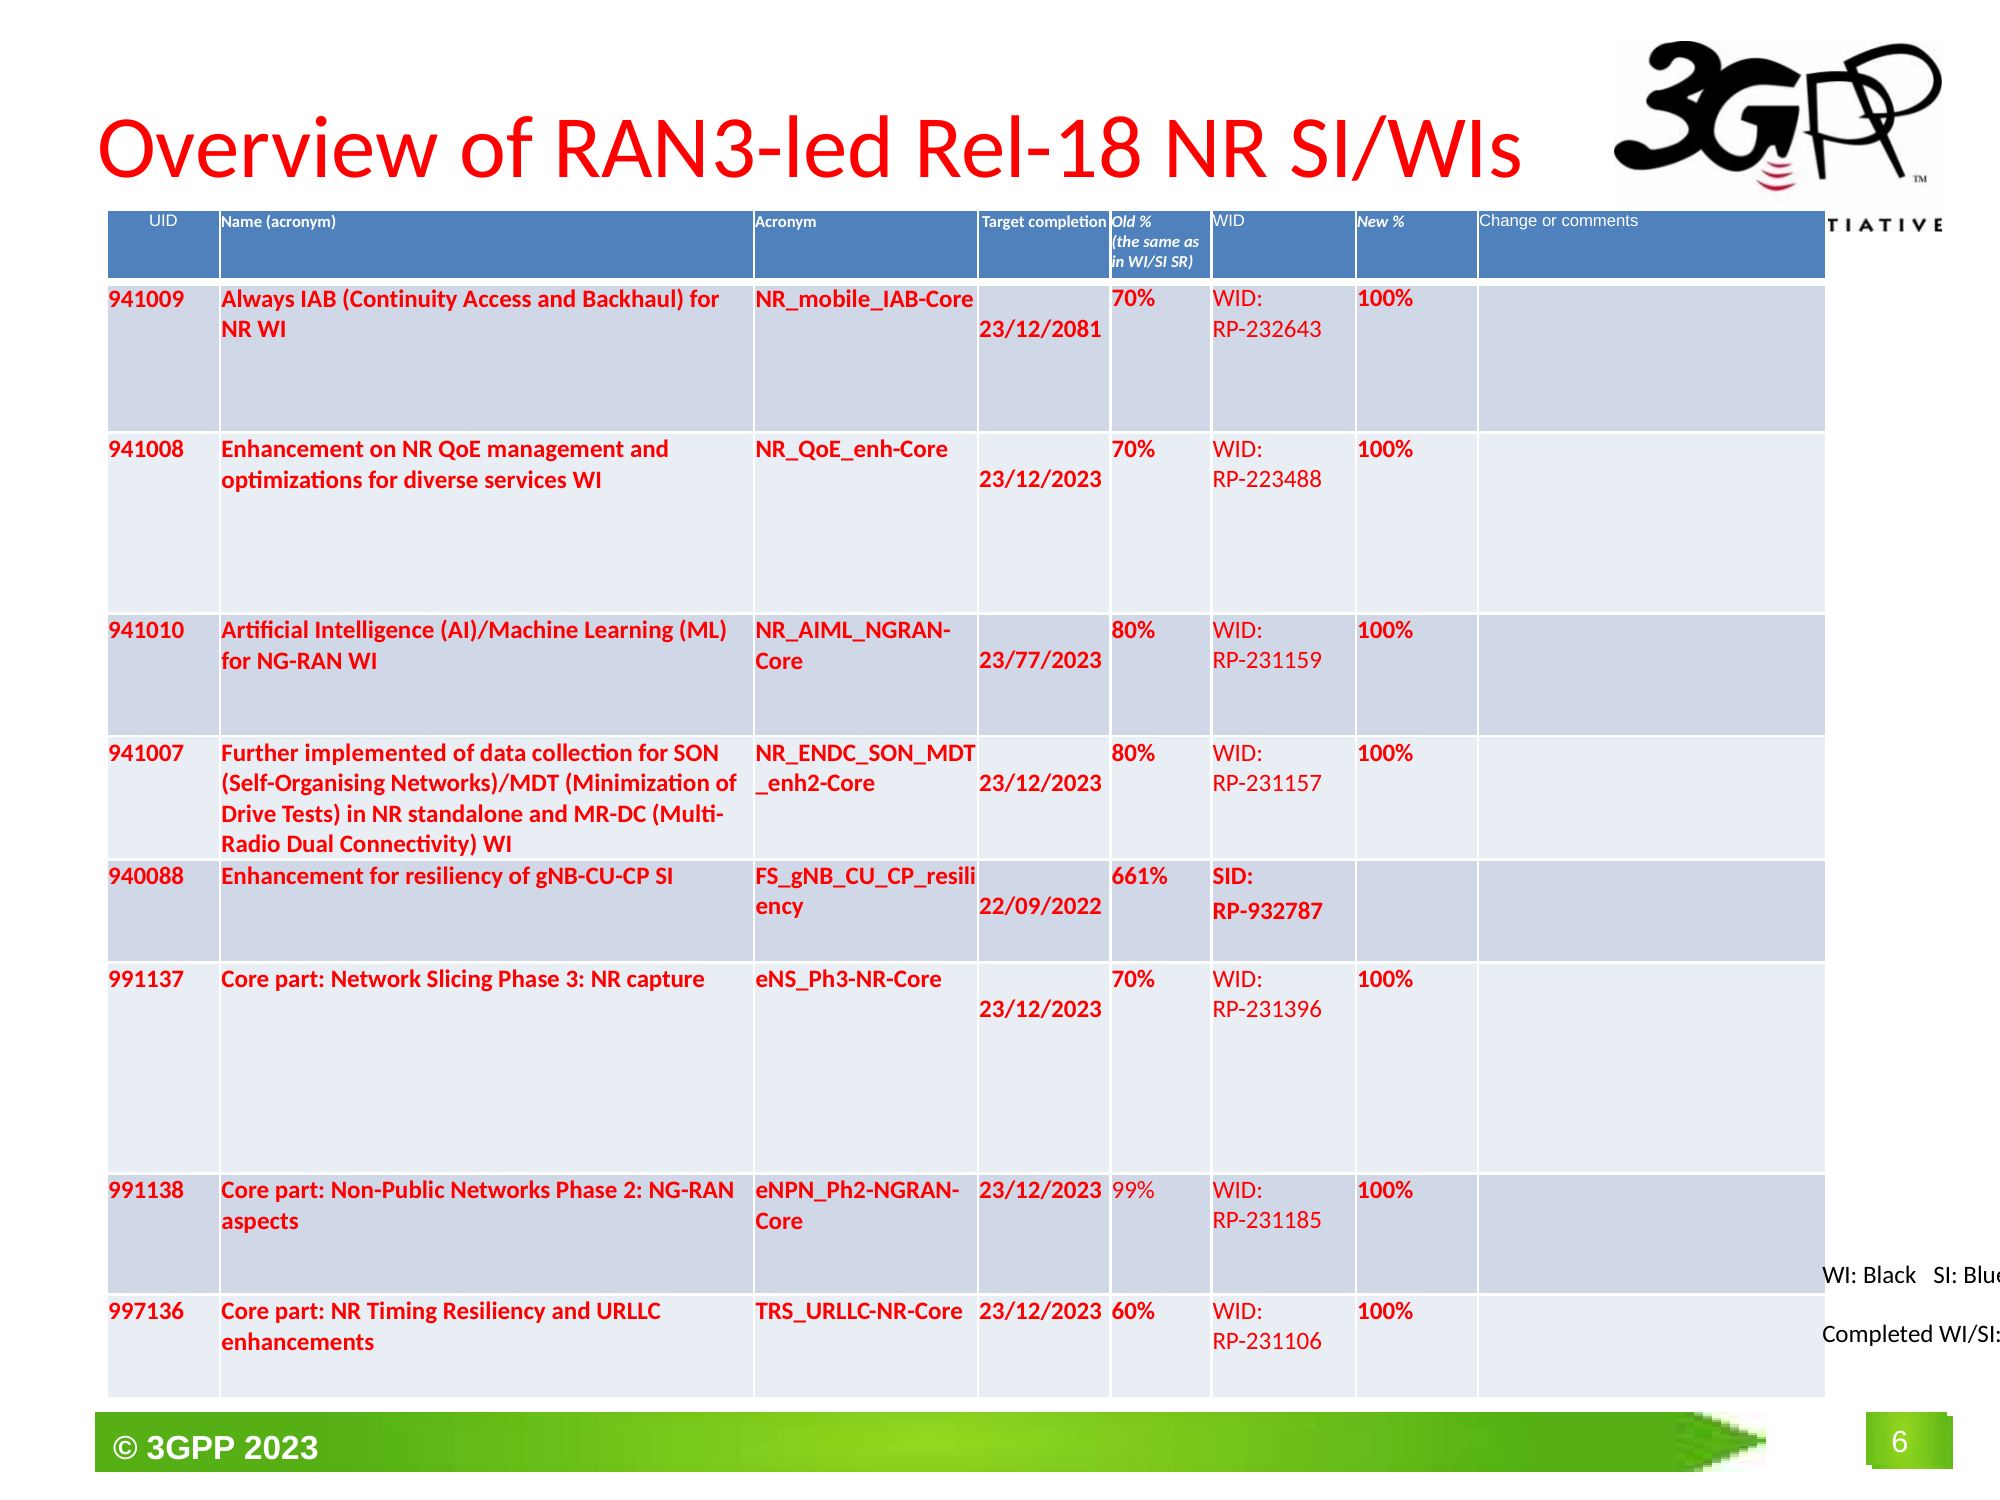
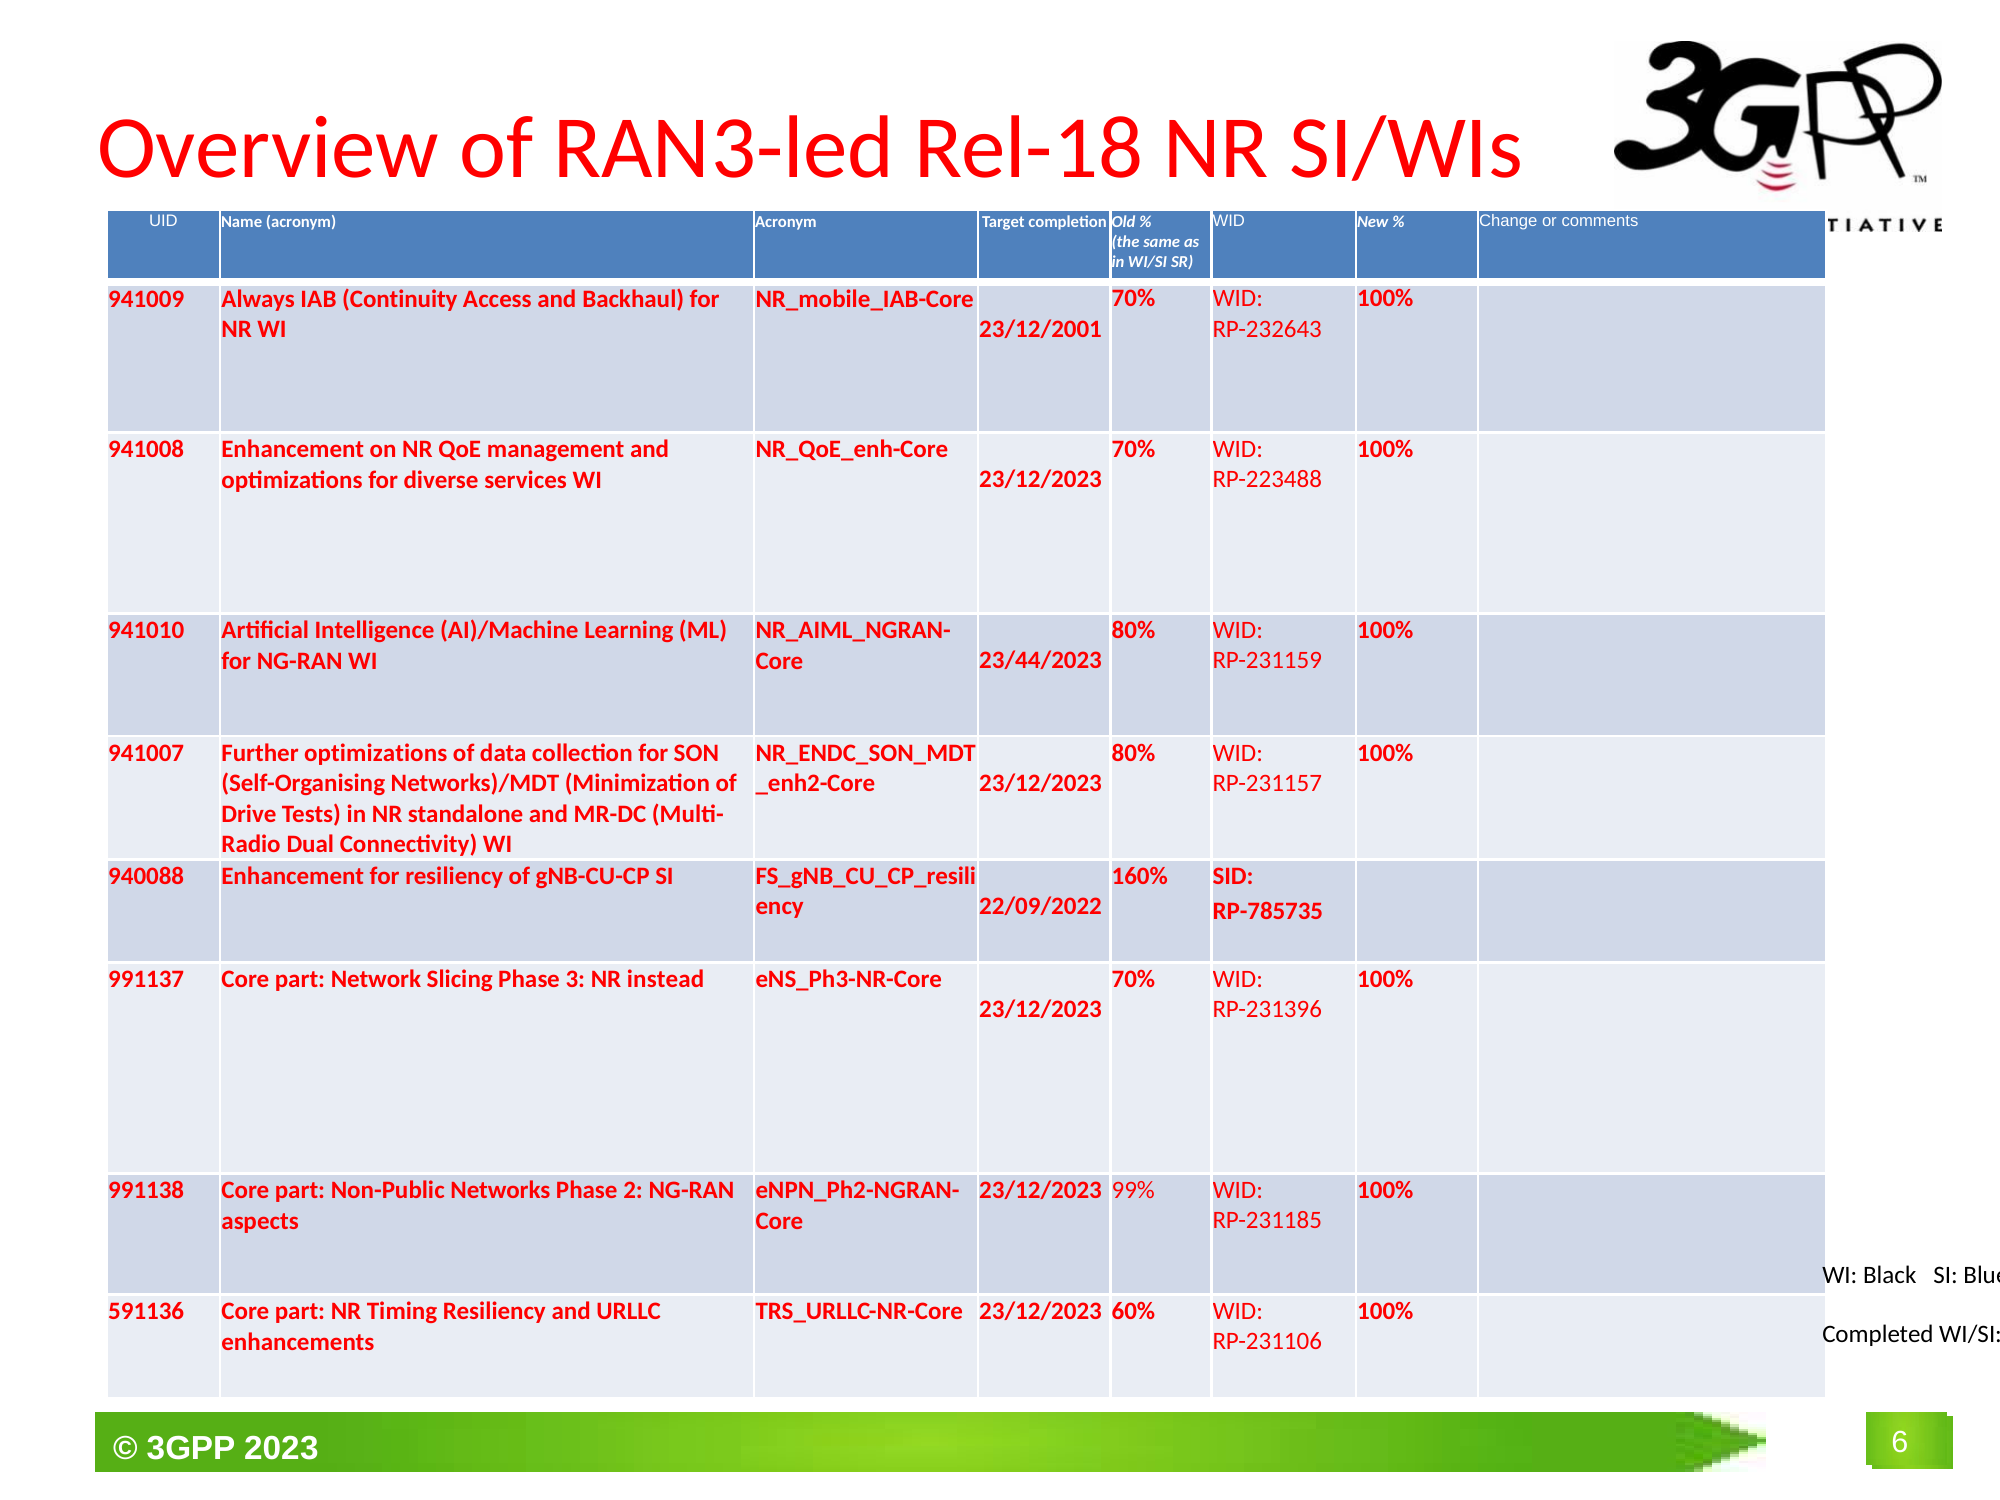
23/12/2081: 23/12/2081 -> 23/12/2001
23/77/2023: 23/77/2023 -> 23/44/2023
Further implemented: implemented -> optimizations
661%: 661% -> 160%
RP-932787: RP-932787 -> RP-785735
capture: capture -> instead
997136: 997136 -> 591136
